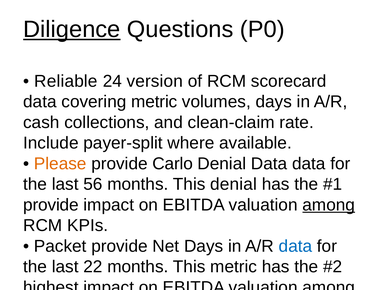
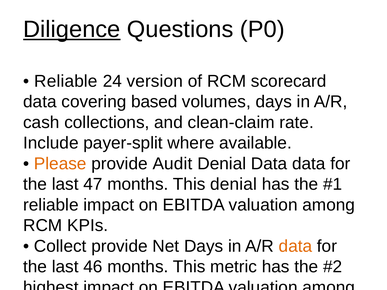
covering metric: metric -> based
Carlo: Carlo -> Audit
56: 56 -> 47
provide at (51, 205): provide -> reliable
among at (329, 205) underline: present -> none
Packet at (60, 246): Packet -> Collect
data at (295, 246) colour: blue -> orange
22: 22 -> 46
